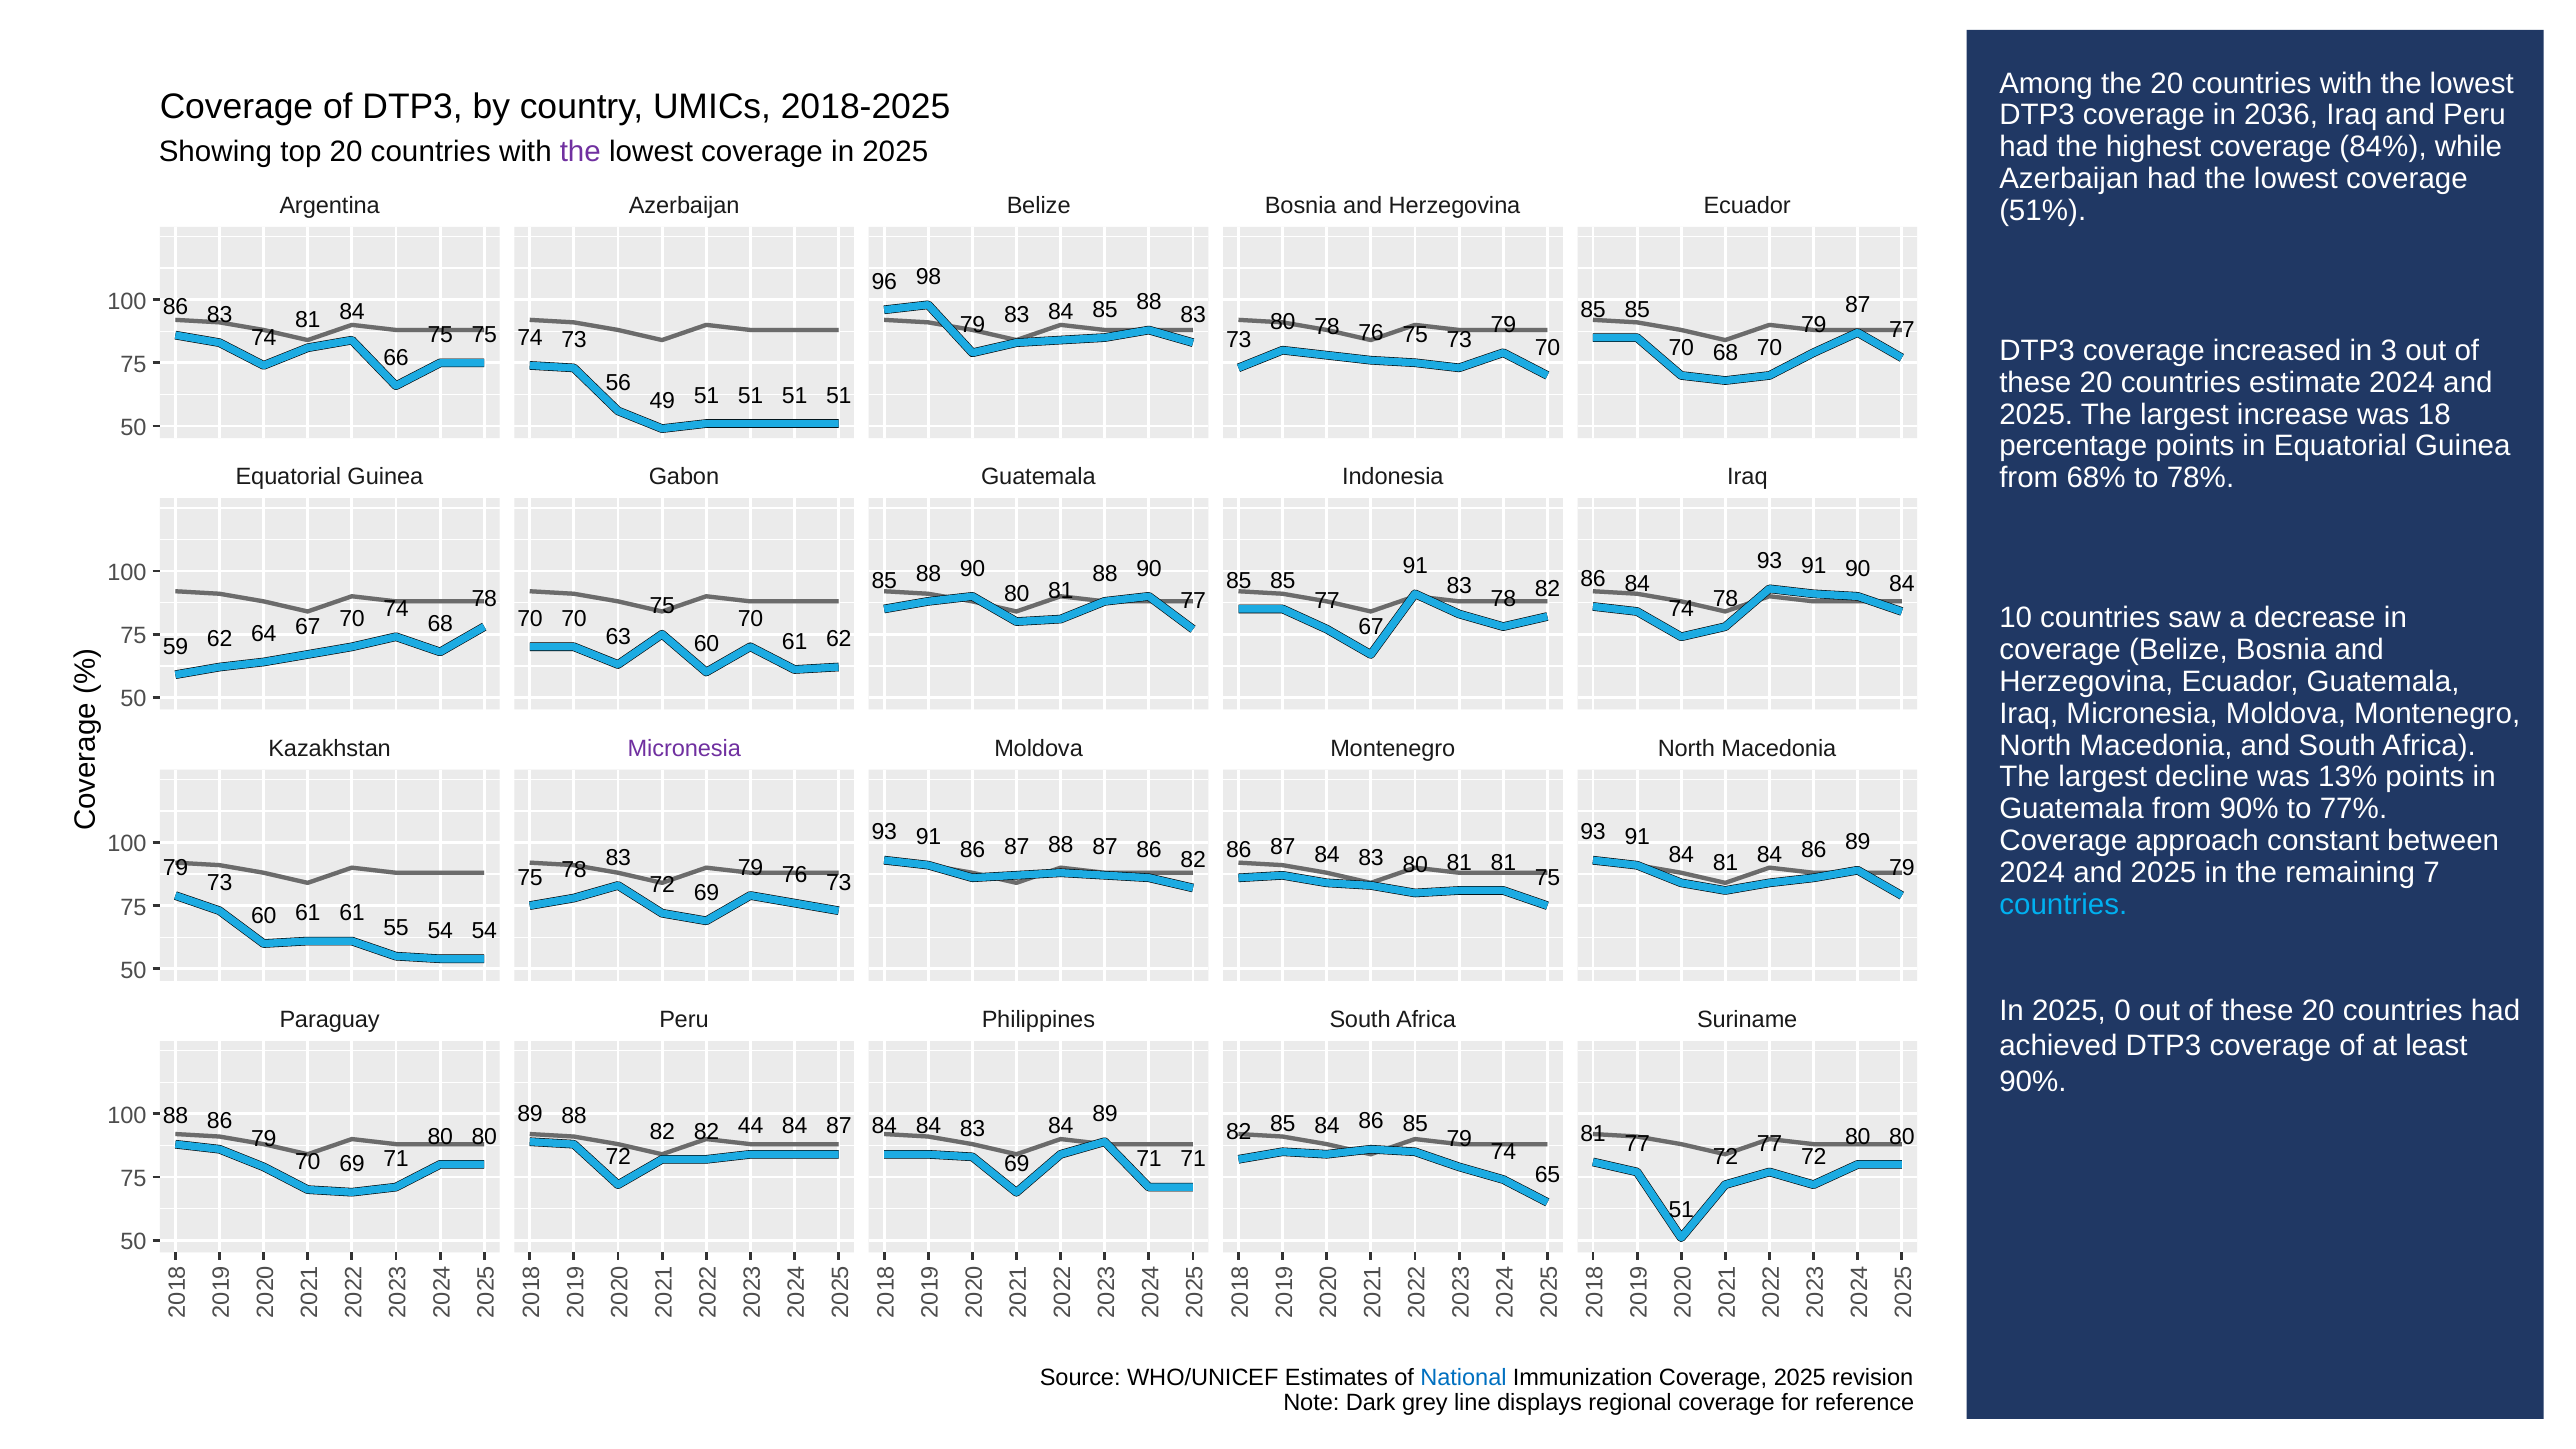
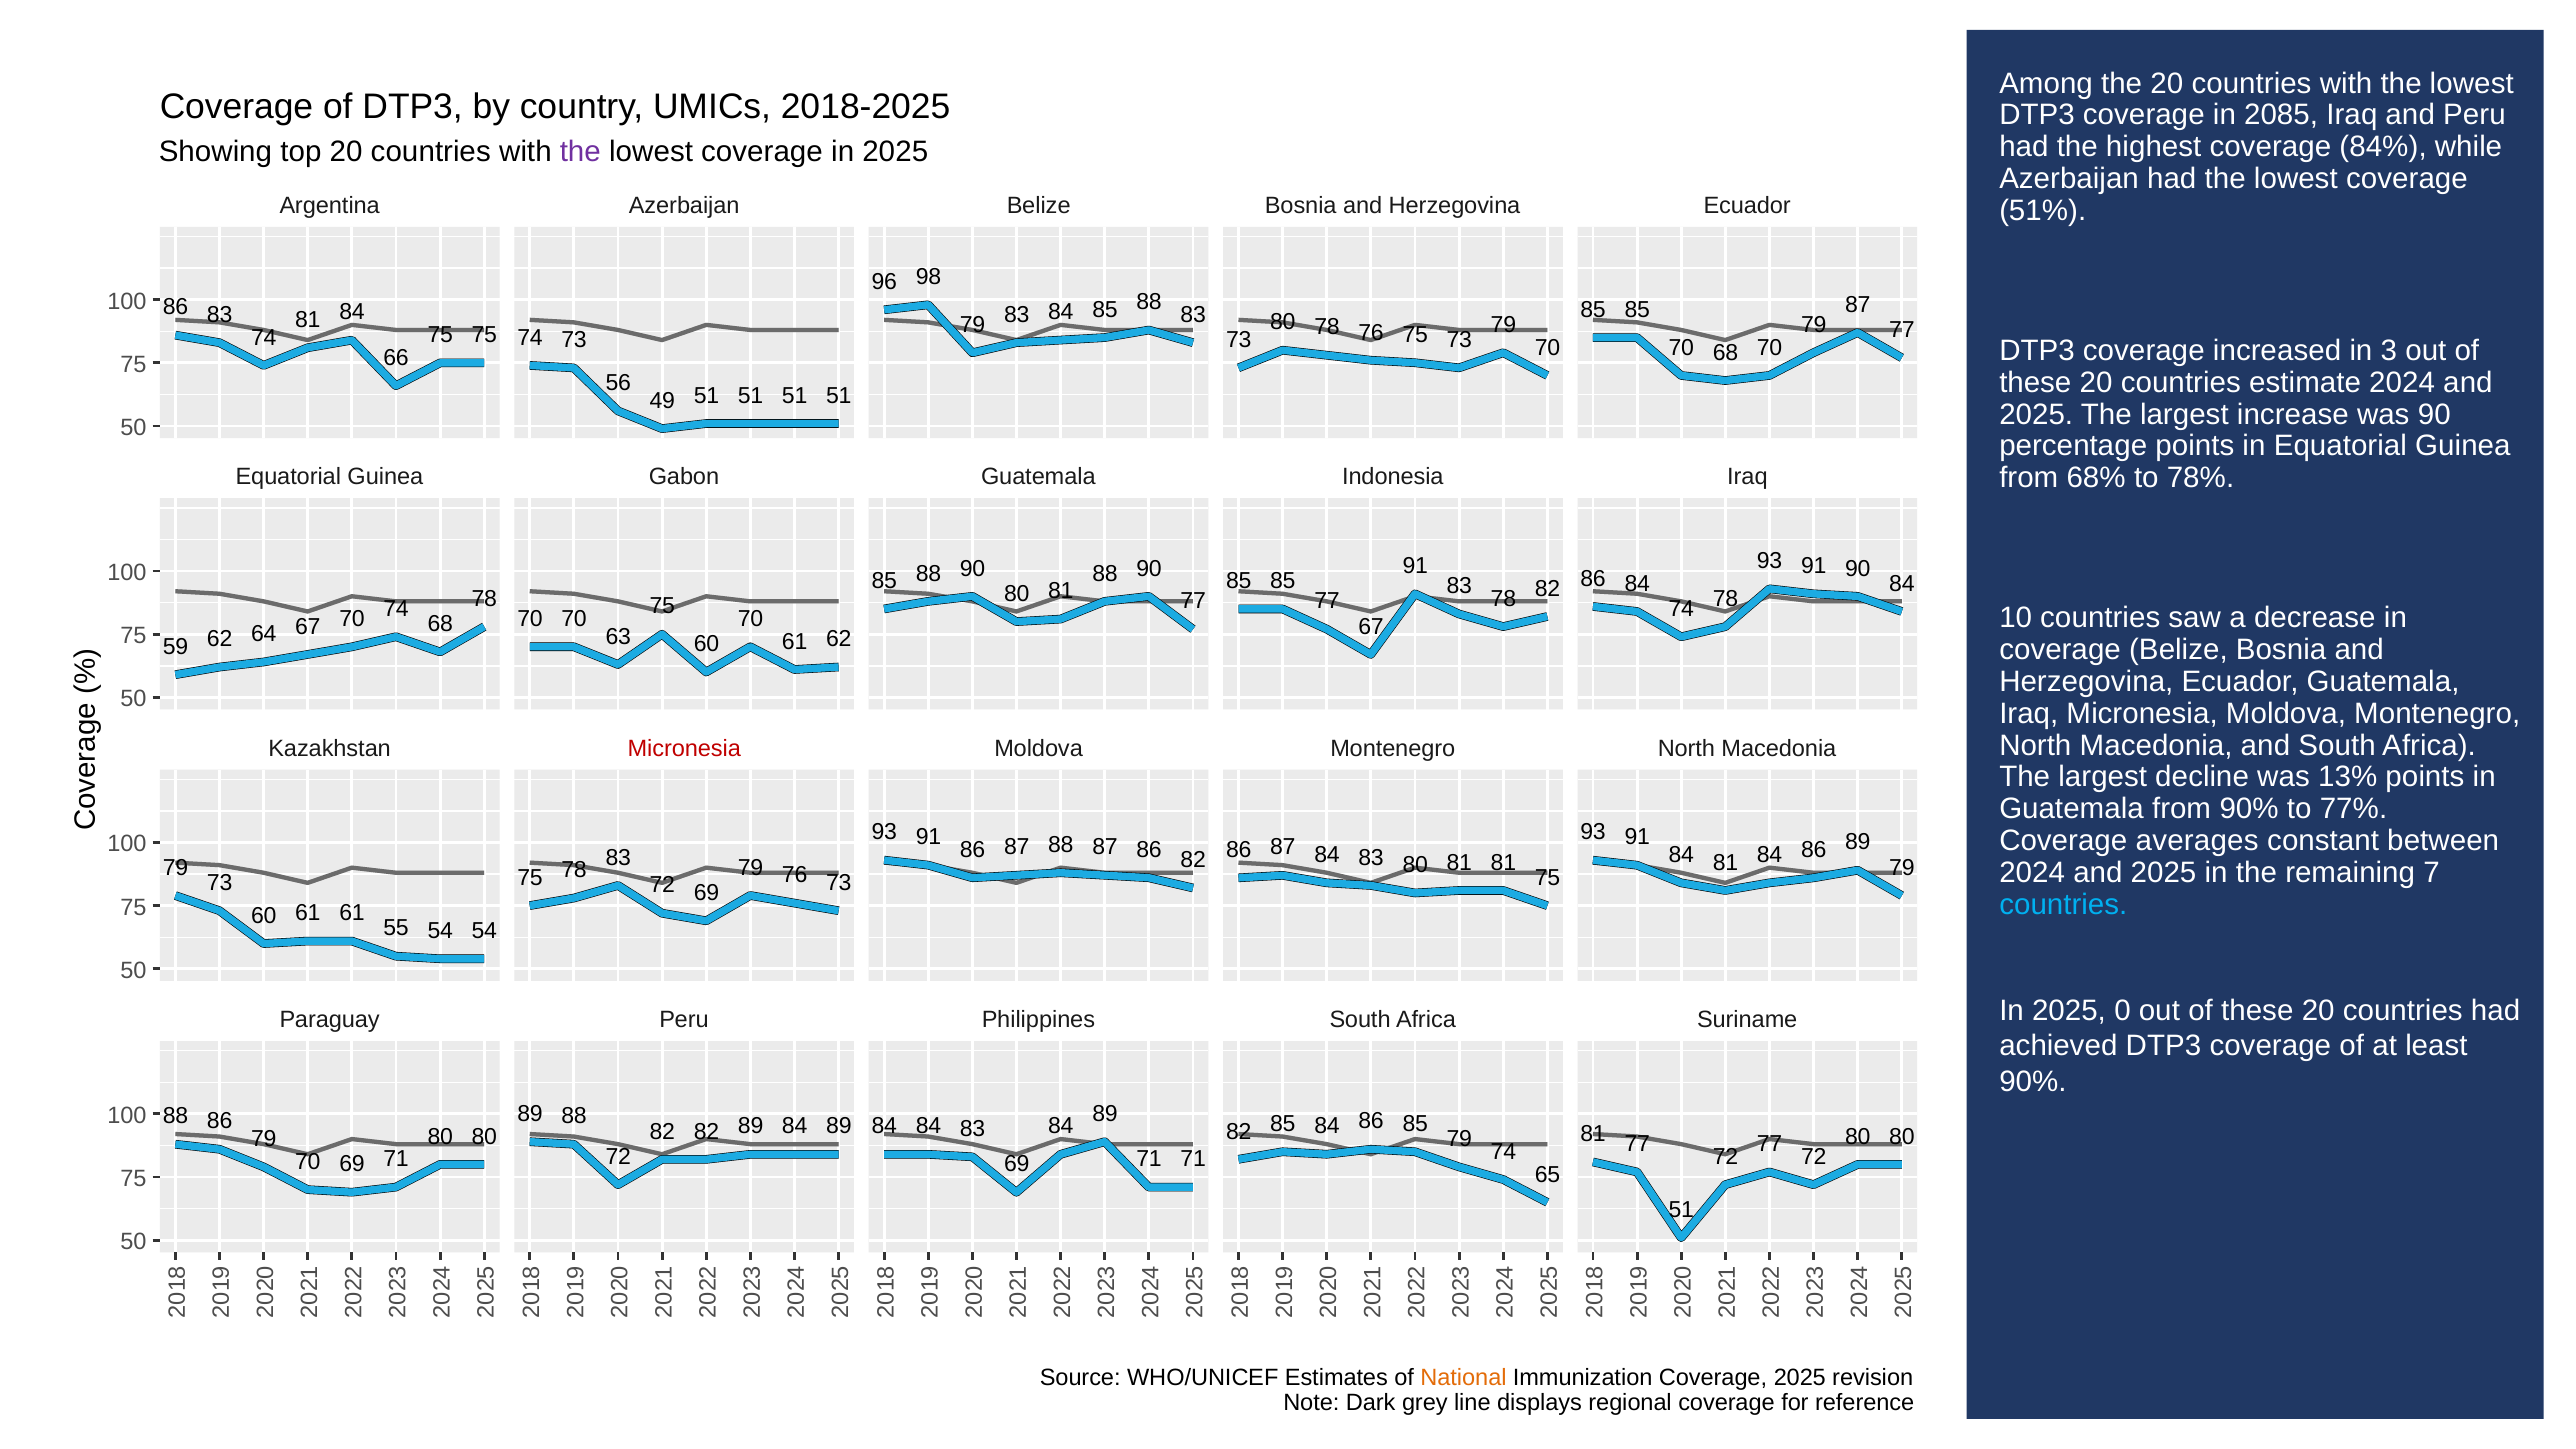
2036: 2036 -> 2085
was 18: 18 -> 90
Micronesia at (684, 749) colour: purple -> red
approach: approach -> averages
82 44: 44 -> 89
87 at (839, 1126): 87 -> 89
National colour: blue -> orange
